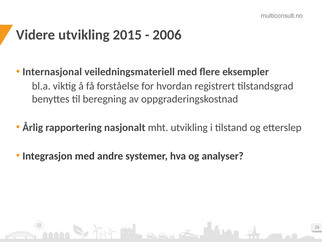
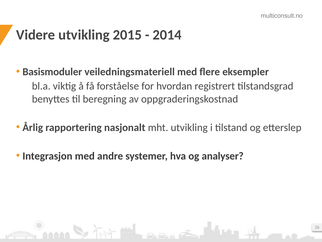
2006: 2006 -> 2014
Internasjonal: Internasjonal -> Basismoduler
